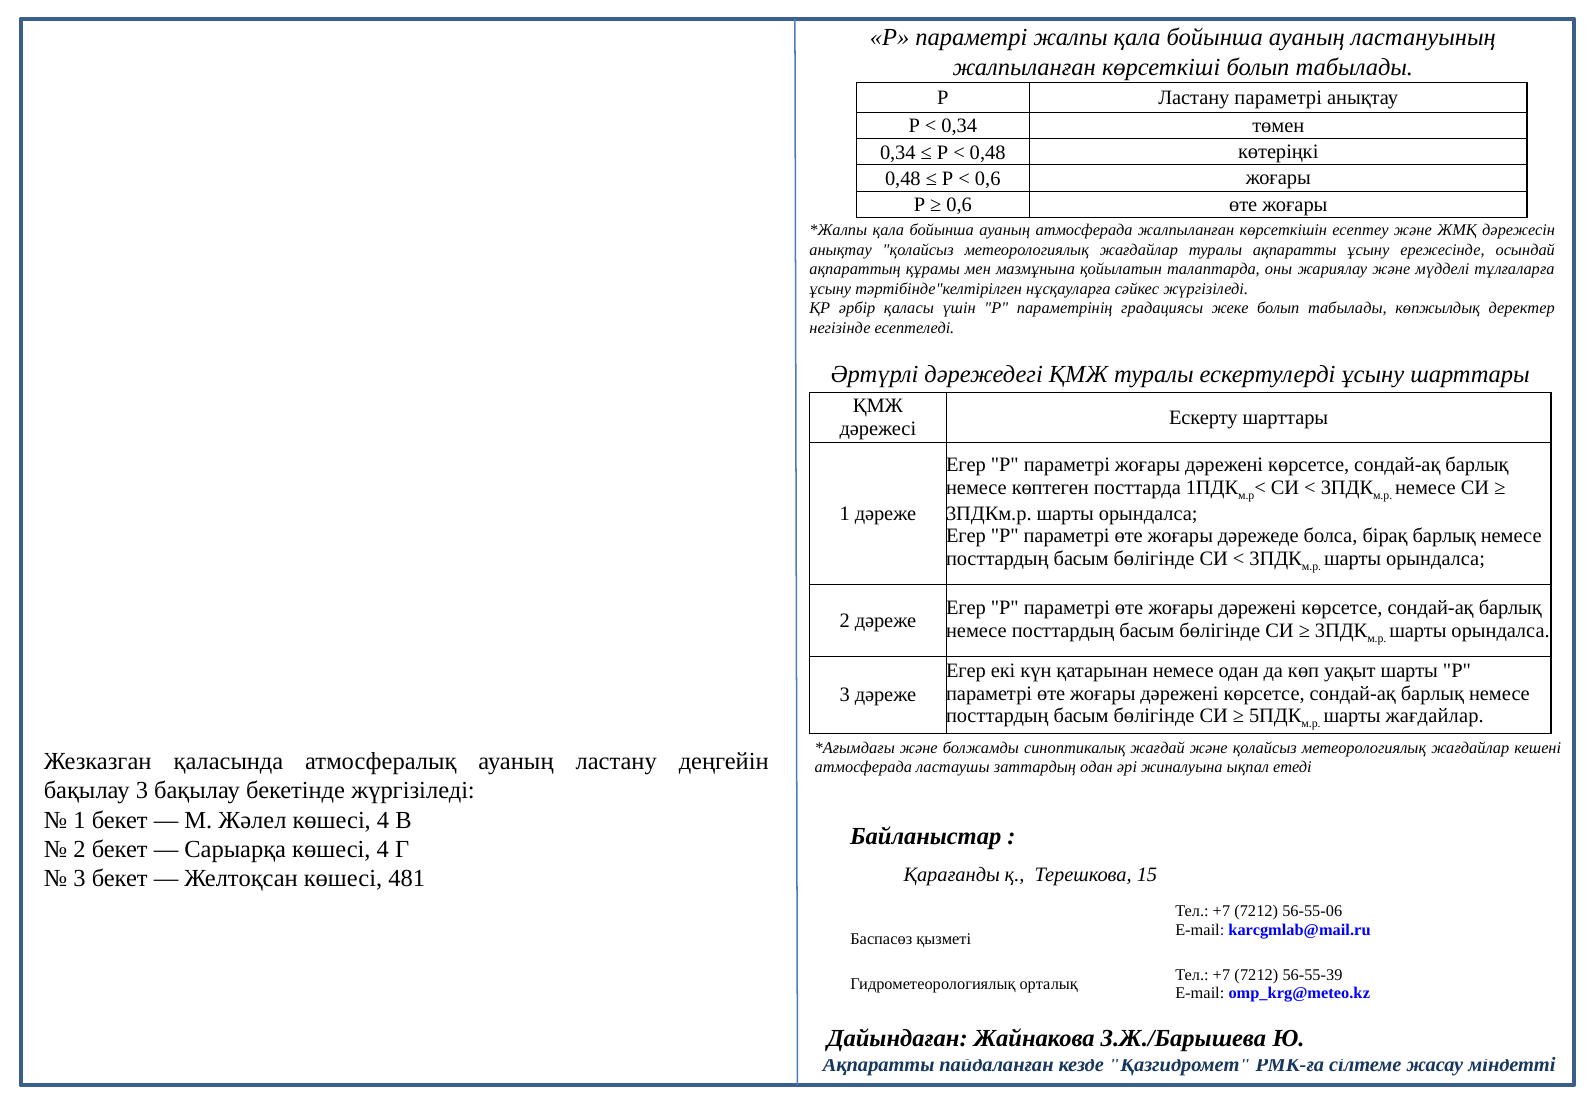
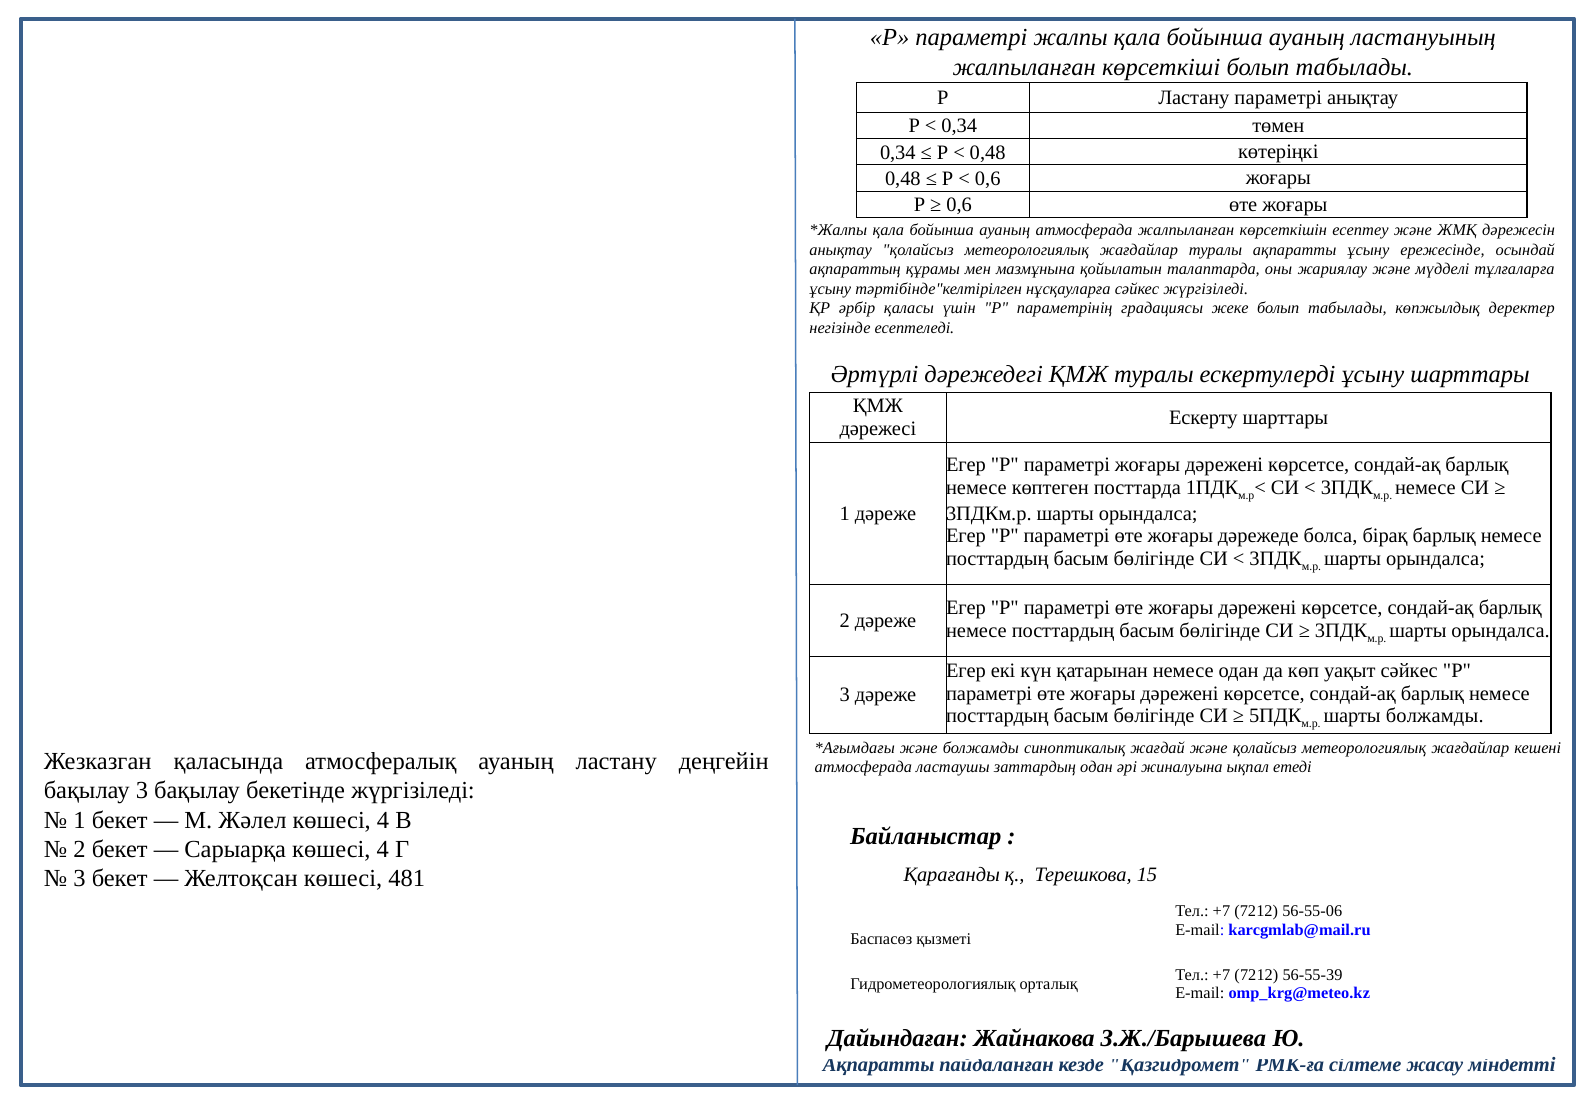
уақыт шарты: шарты -> сәйкес
шарты жағдайлар: жағдайлар -> болжамды
